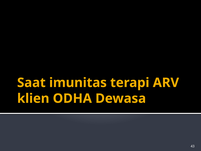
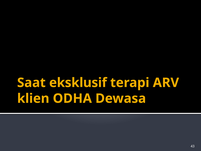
imunitas: imunitas -> eksklusif
